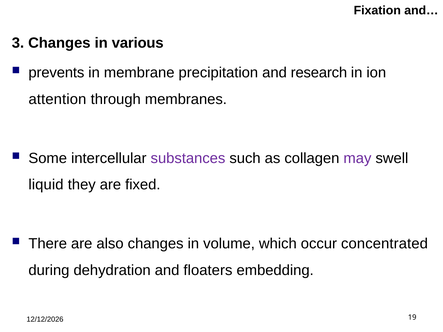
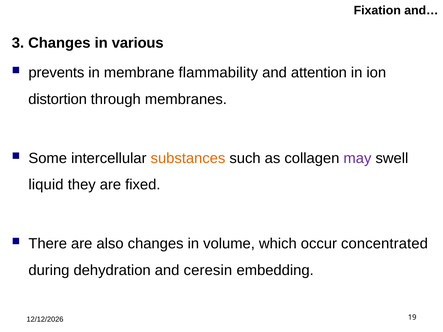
precipitation: precipitation -> flammability
research: research -> attention
attention: attention -> distortion
substances colour: purple -> orange
floaters: floaters -> ceresin
